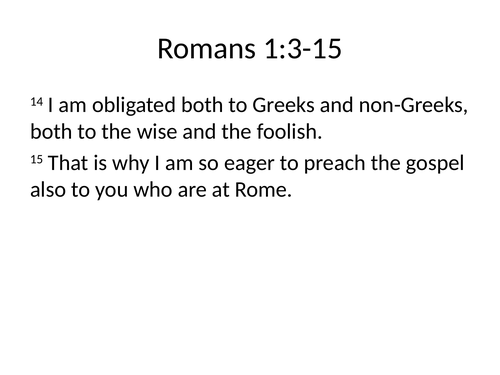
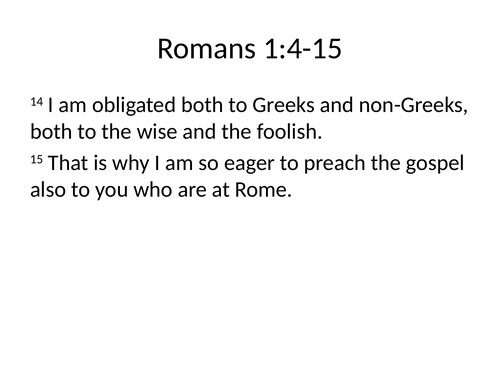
1:3-15: 1:3-15 -> 1:4-15
